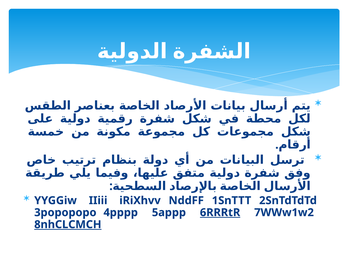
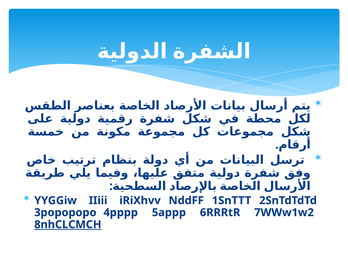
6RRRtR underline: present -> none
